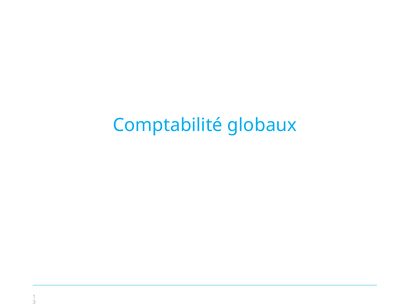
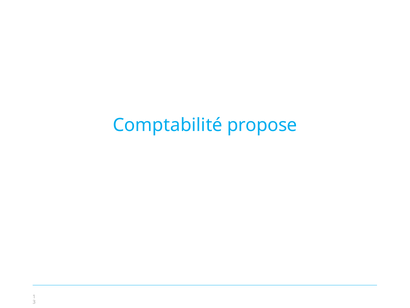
globaux: globaux -> propose
